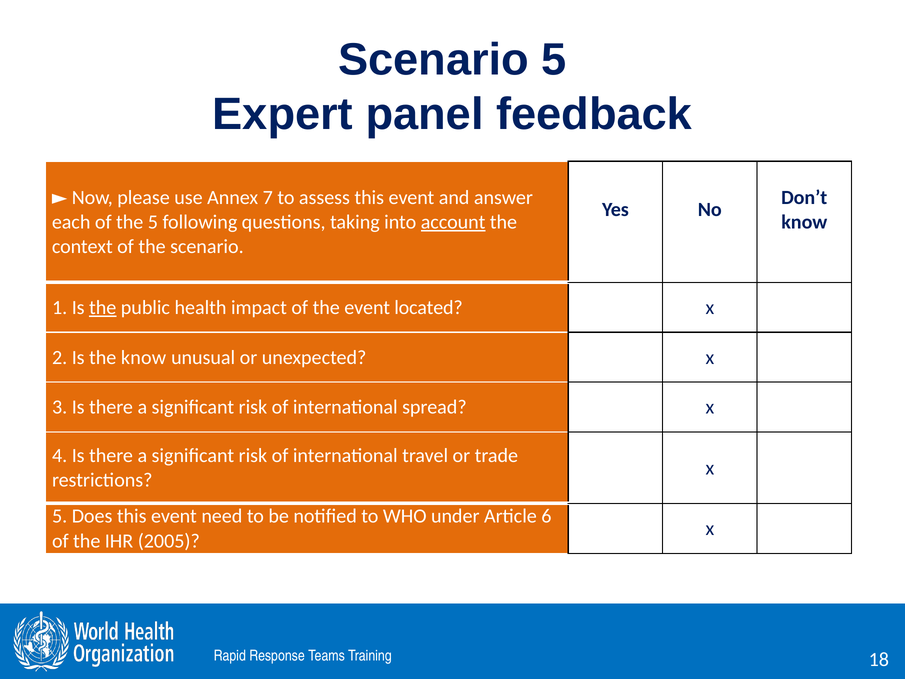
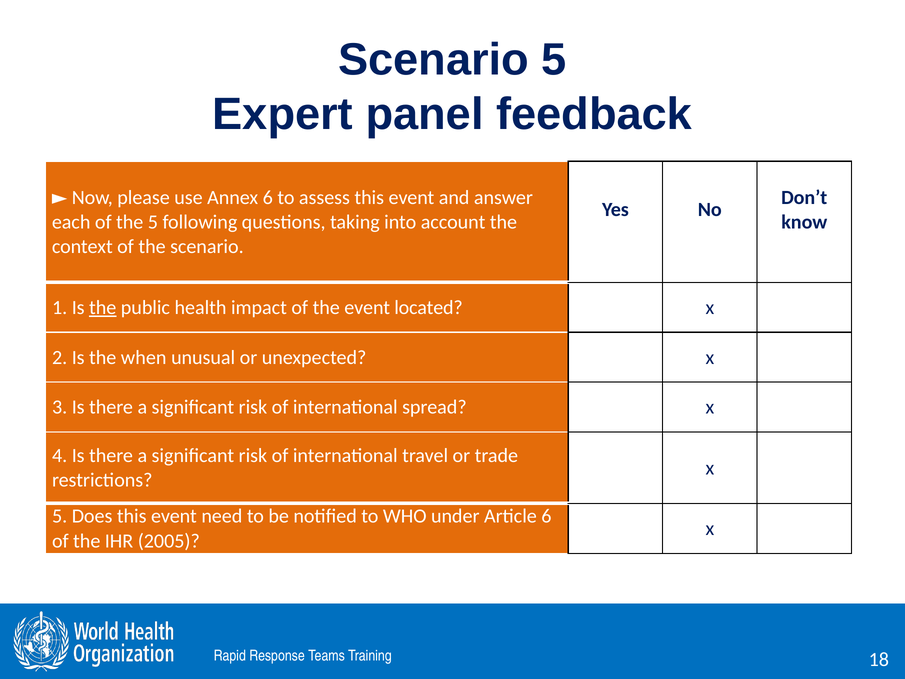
Annex 7: 7 -> 6
account underline: present -> none
the know: know -> when
